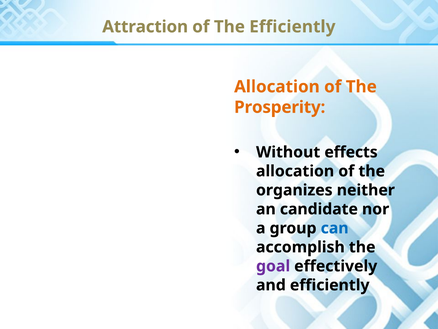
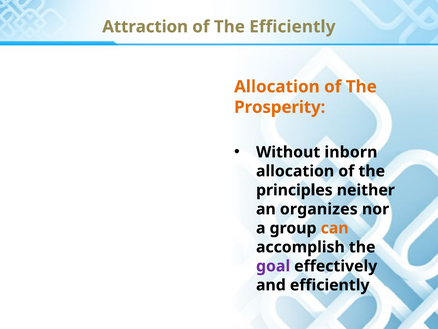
effects: effects -> inborn
organizes: organizes -> principles
candidate: candidate -> organizes
can colour: blue -> orange
